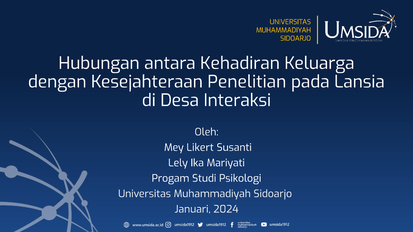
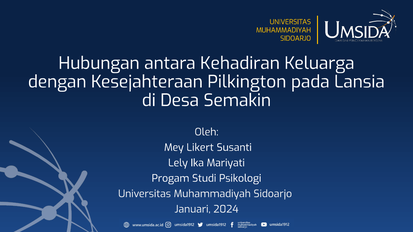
Penelitian: Penelitian -> Pilkington
Interaksi: Interaksi -> Semakin
